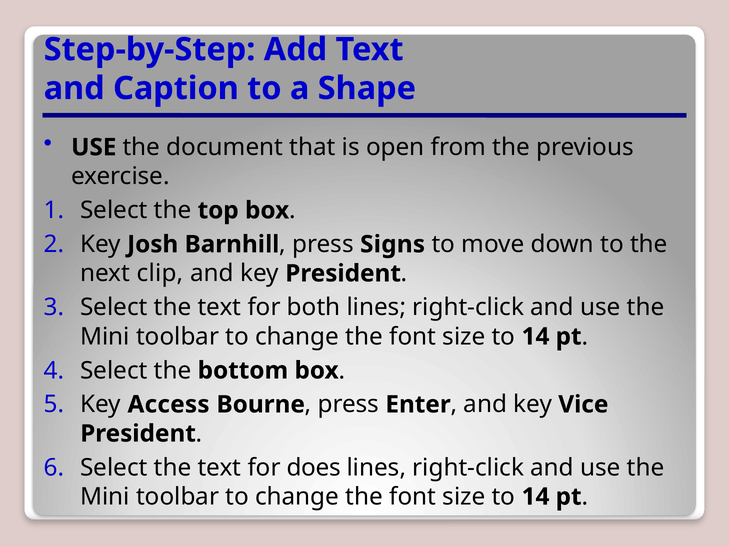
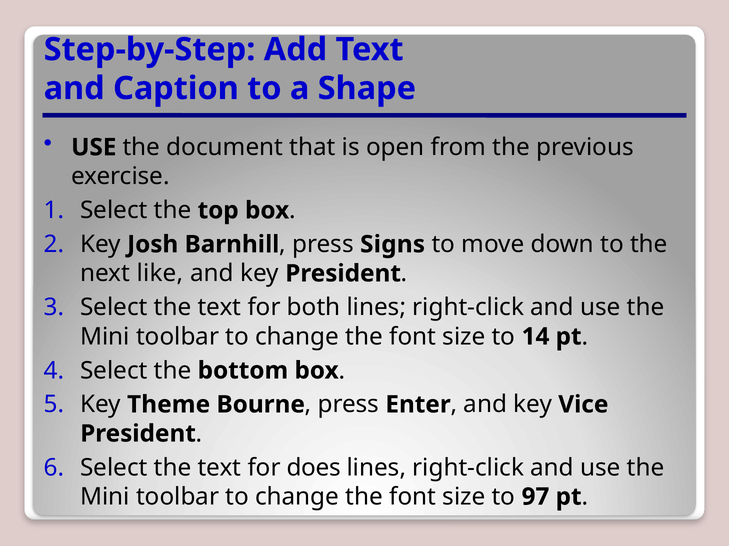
clip: clip -> like
Access: Access -> Theme
14 at (536, 497): 14 -> 97
